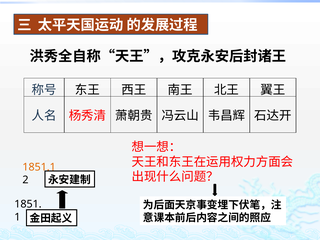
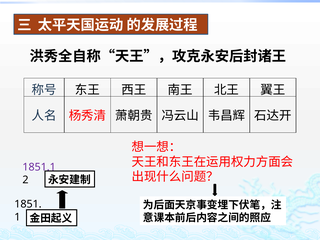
1851.1 colour: orange -> purple
